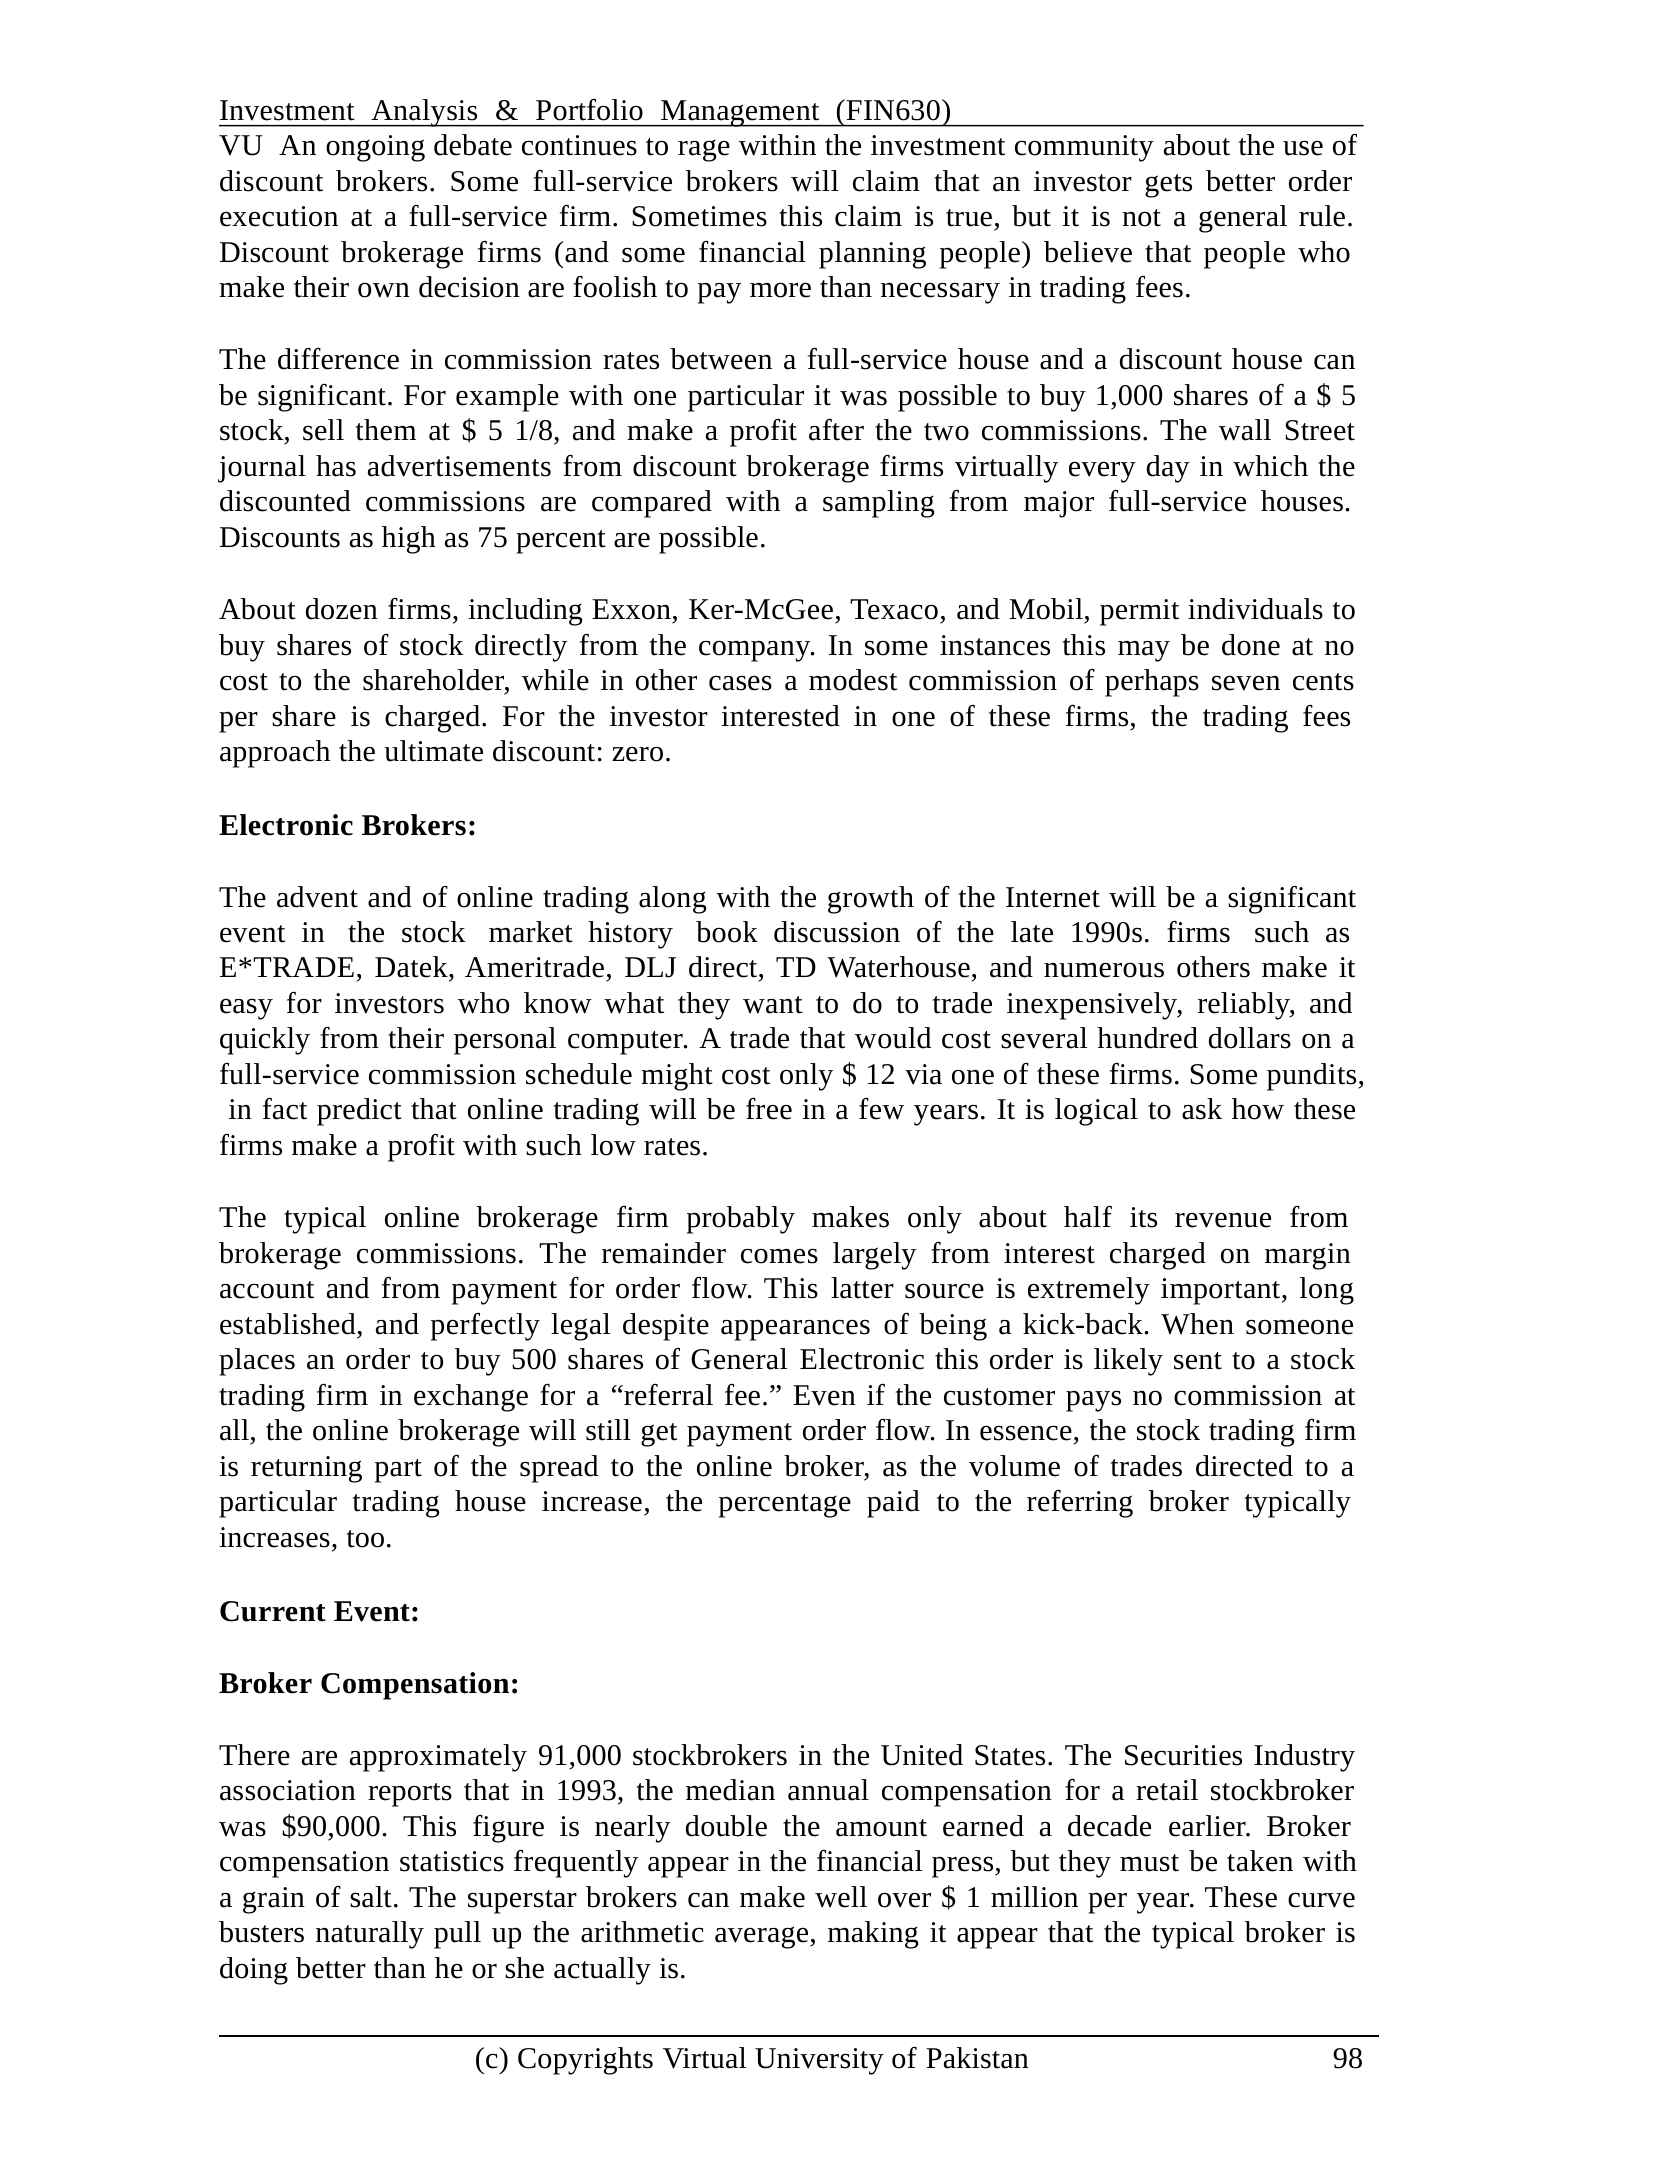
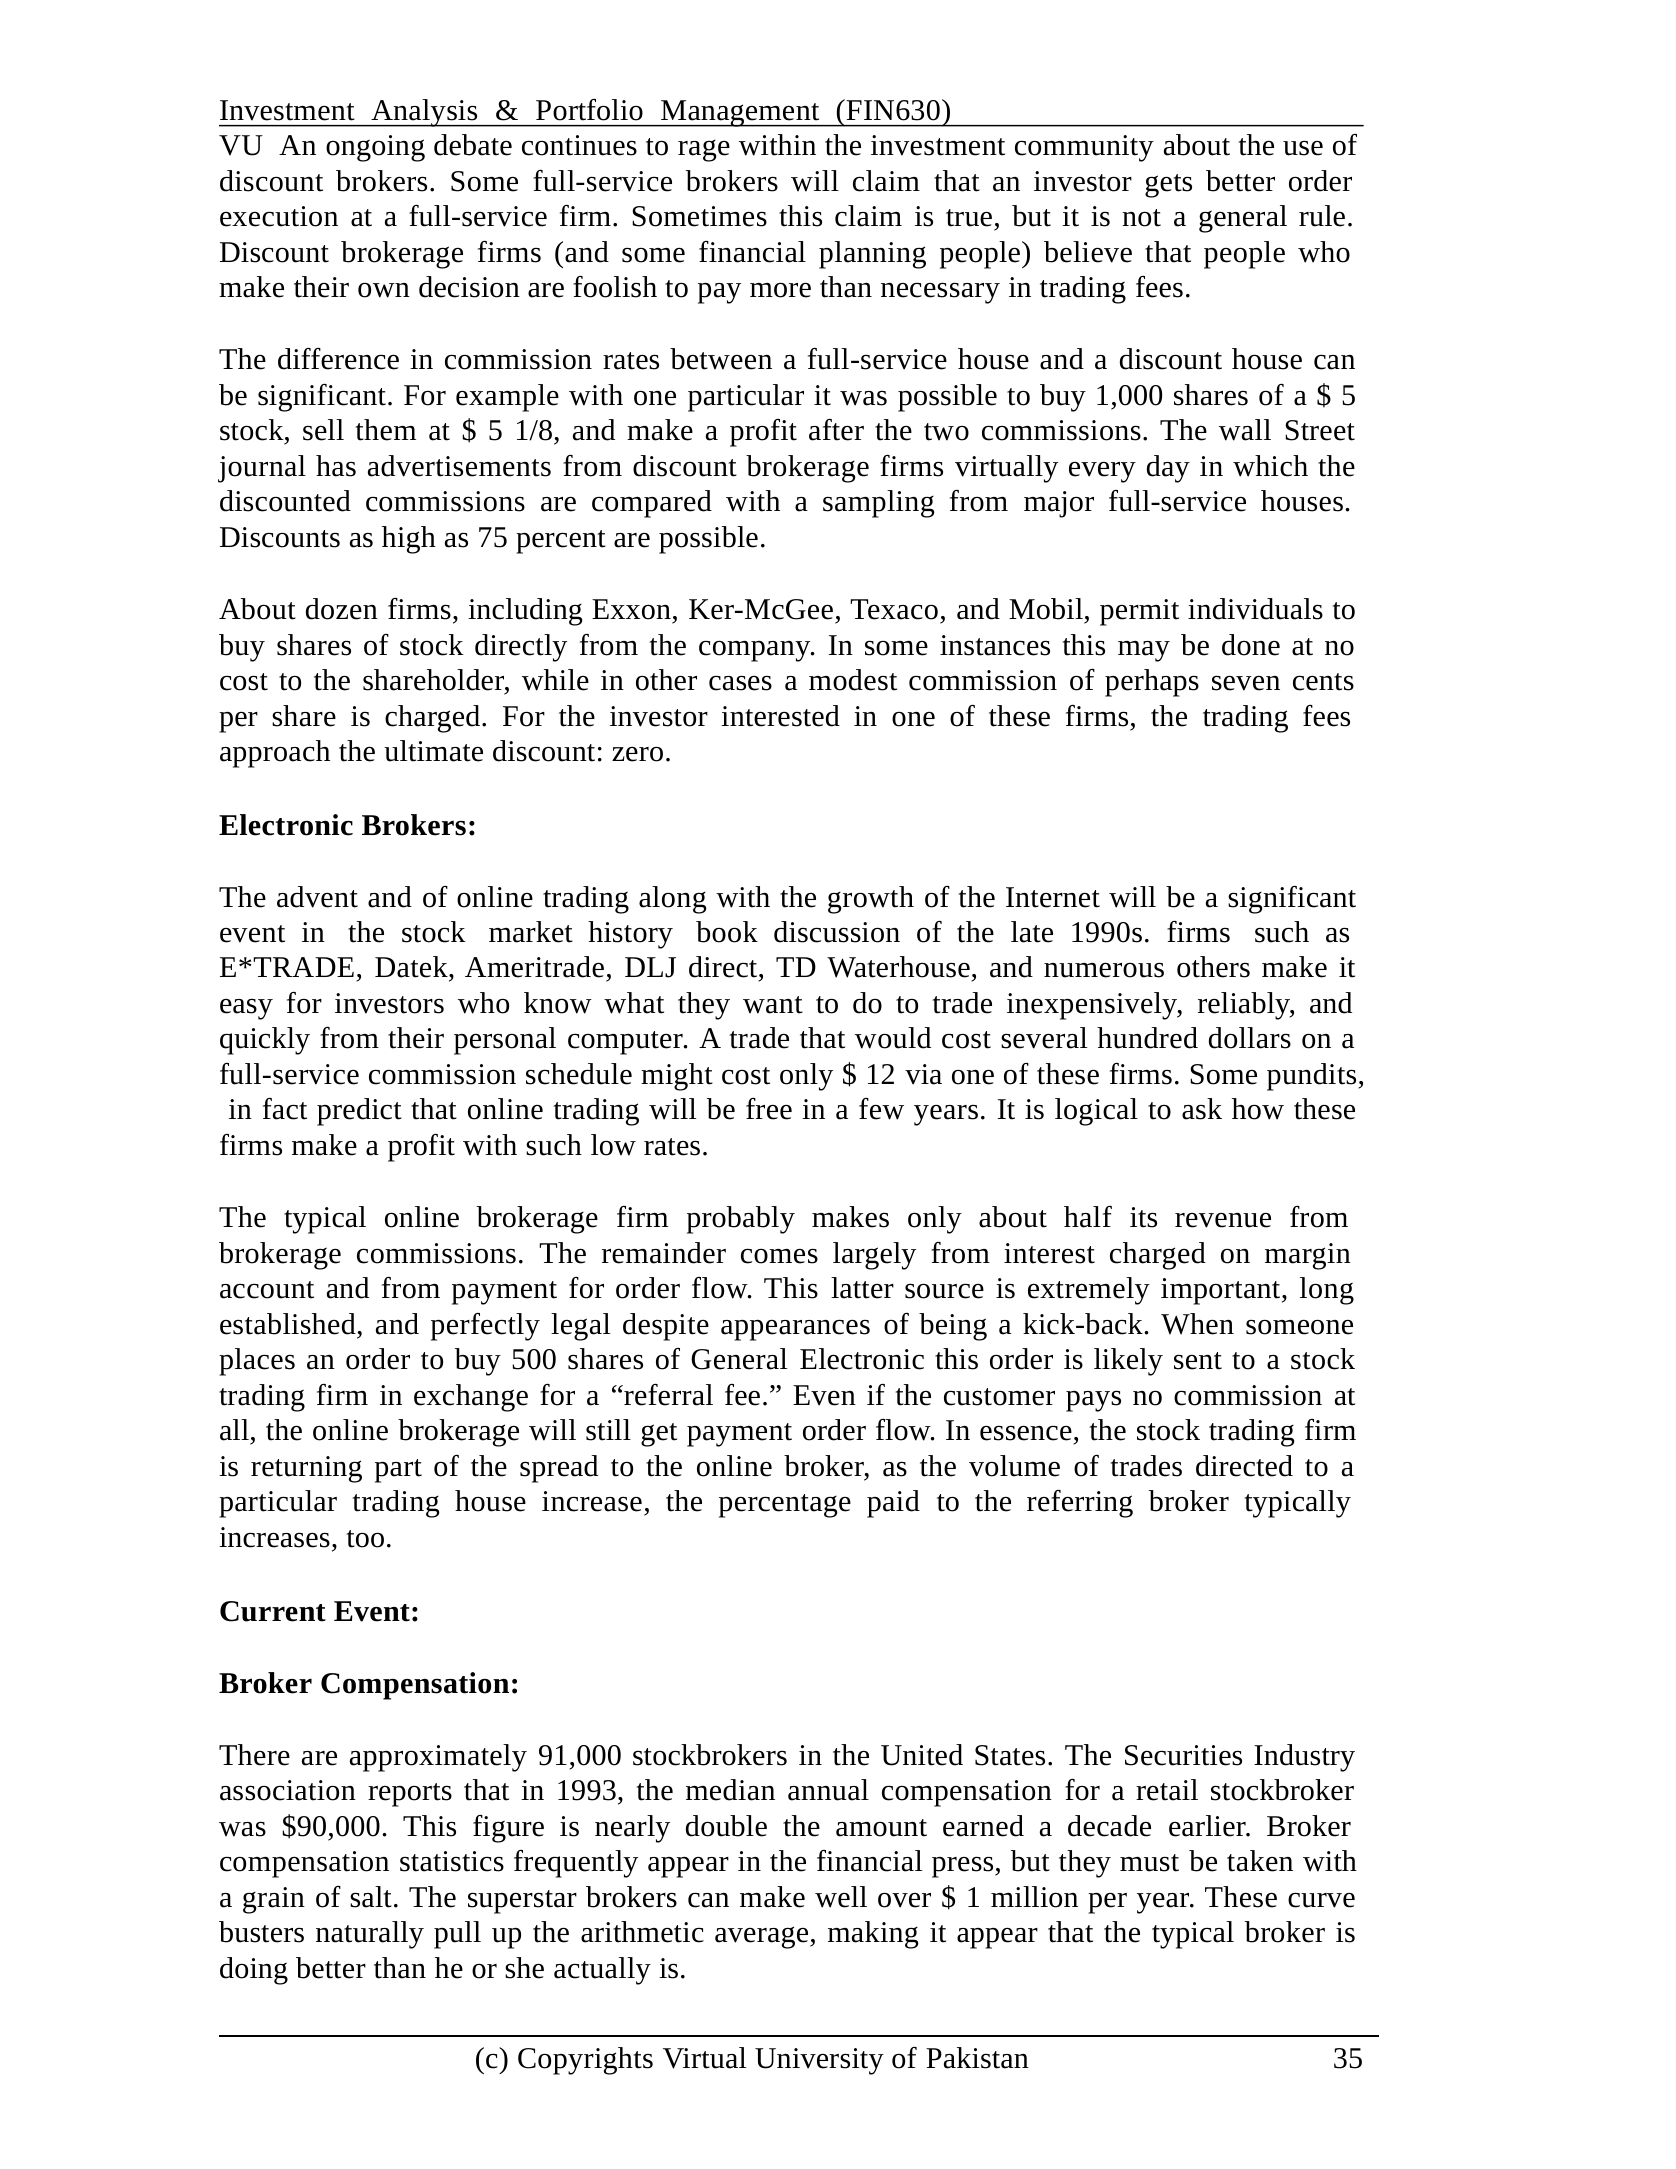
98: 98 -> 35
